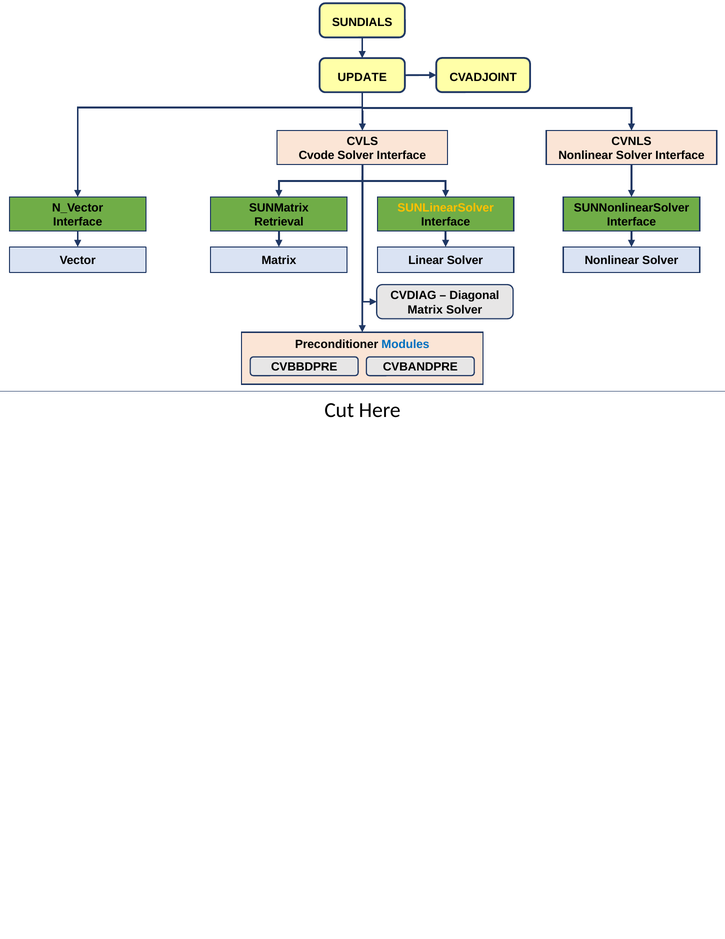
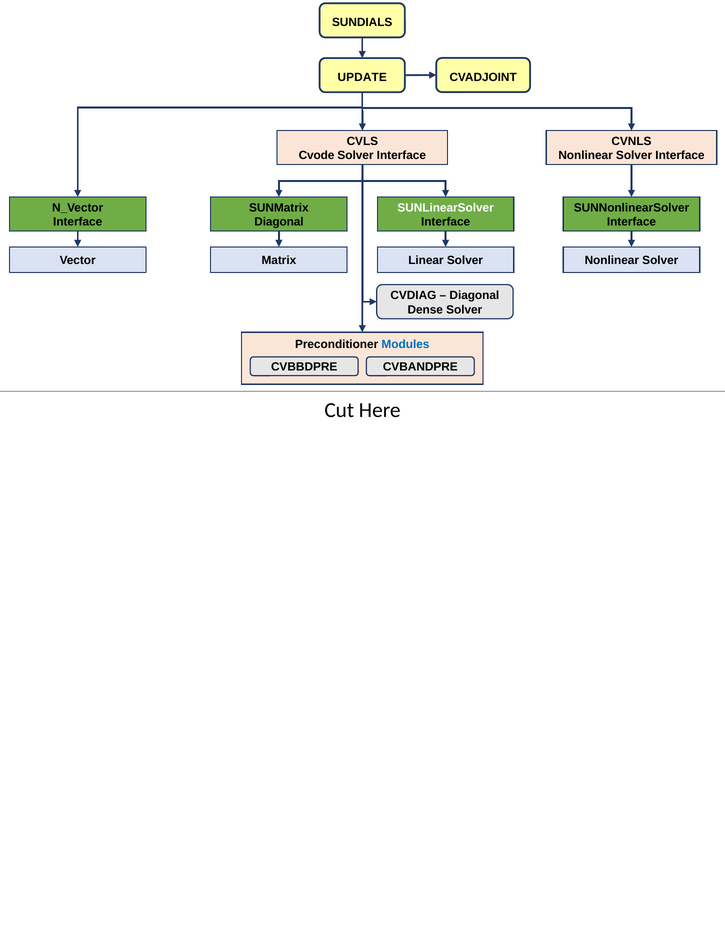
SUNLinearSolver colour: yellow -> white
Retrieval at (279, 222): Retrieval -> Diagonal
Matrix at (425, 309): Matrix -> Dense
